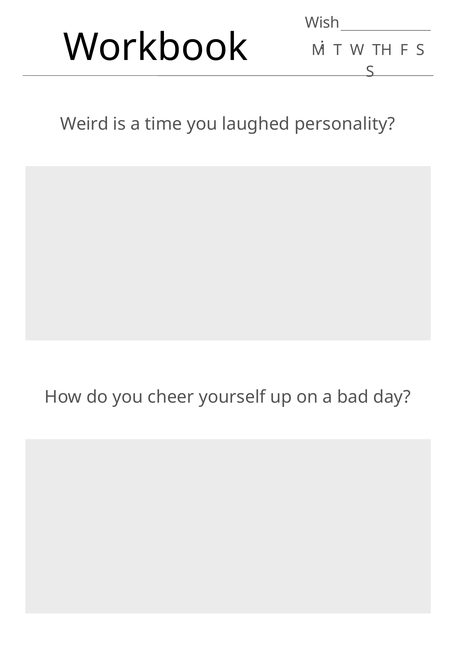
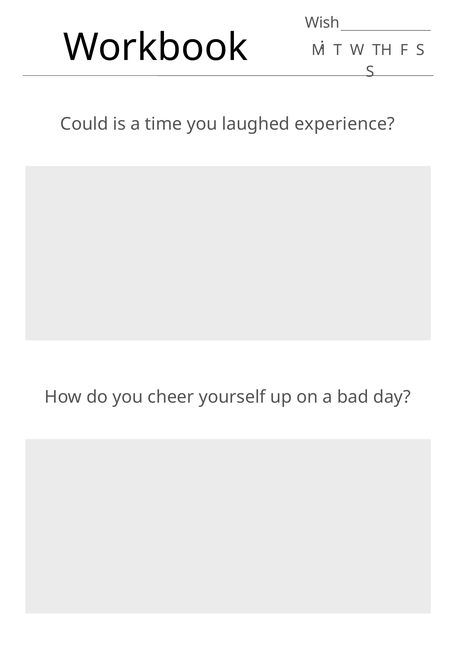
Weird: Weird -> Could
personality: personality -> experience
